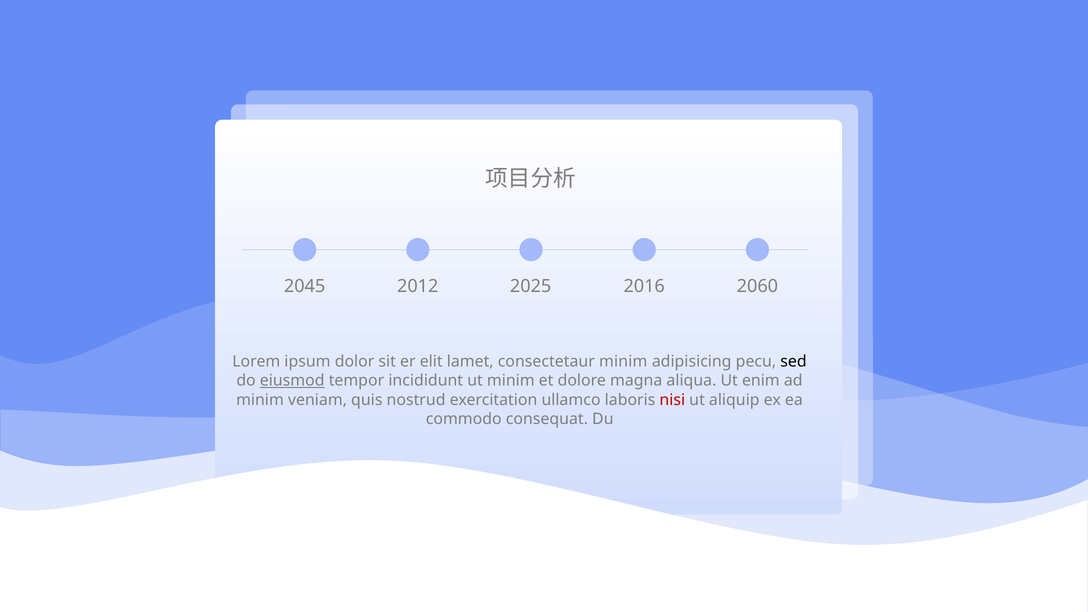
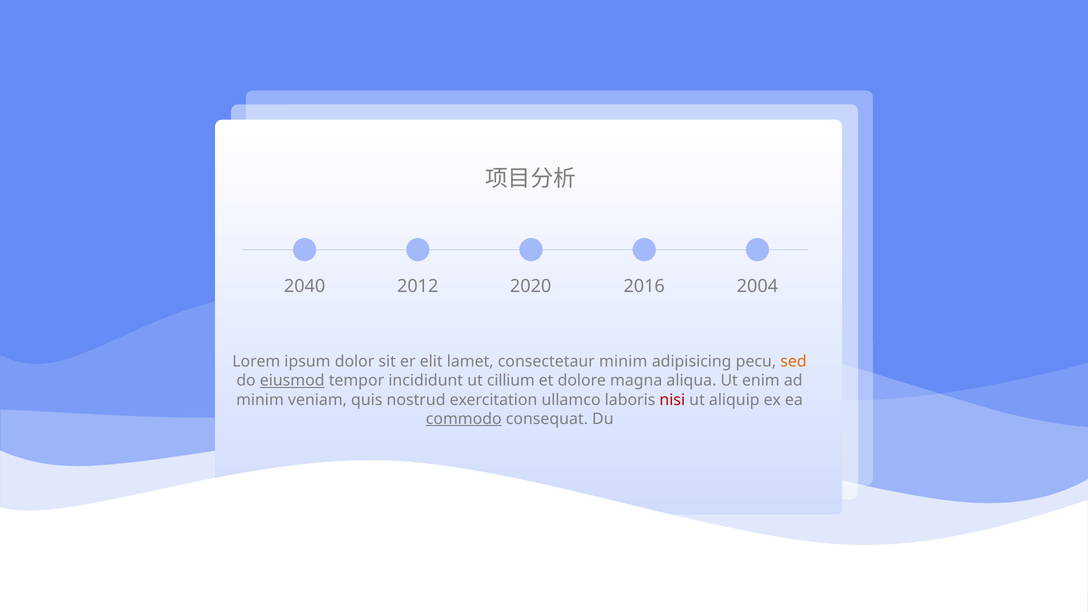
2045: 2045 -> 2040
2025: 2025 -> 2020
2060: 2060 -> 2004
sed colour: black -> orange
ut minim: minim -> cillium
commodo underline: none -> present
